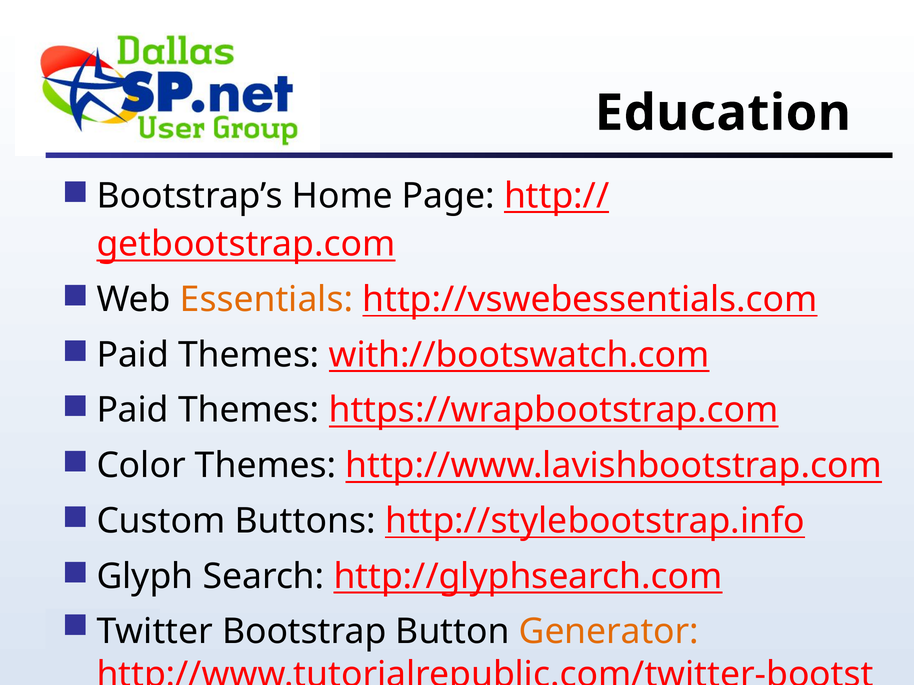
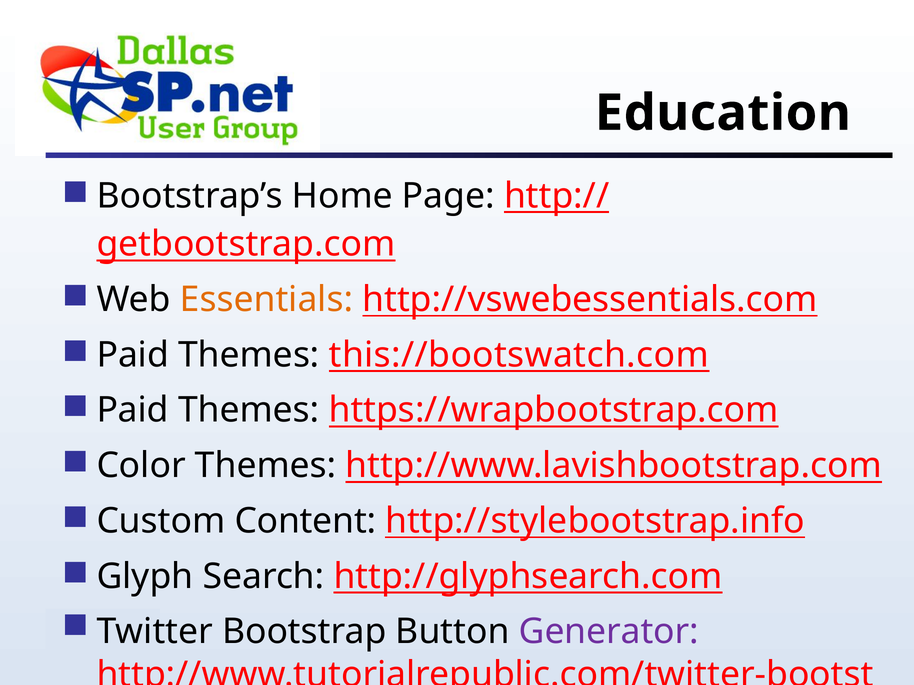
with://bootswatch.com: with://bootswatch.com -> this://bootswatch.com
Buttons: Buttons -> Content
Generator colour: orange -> purple
